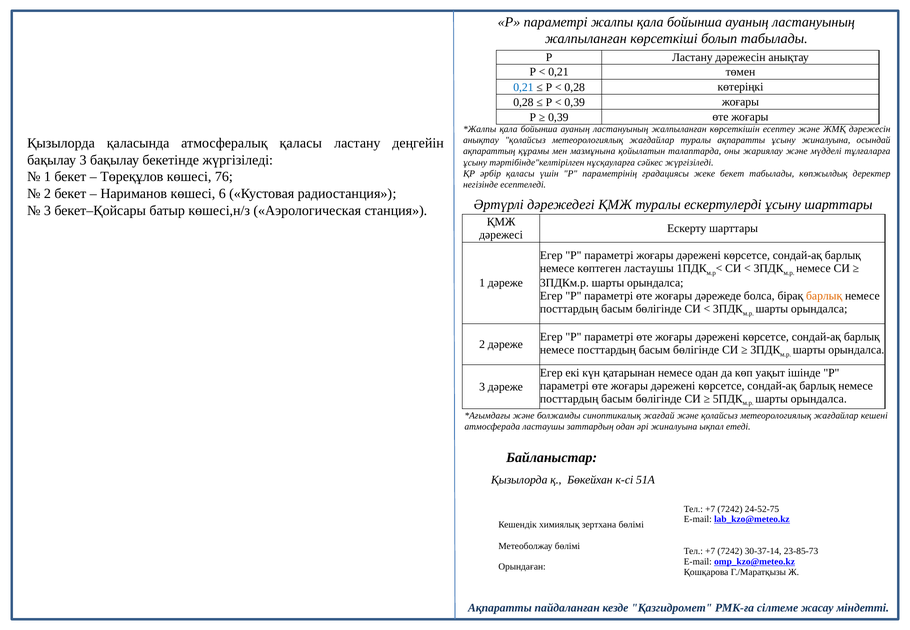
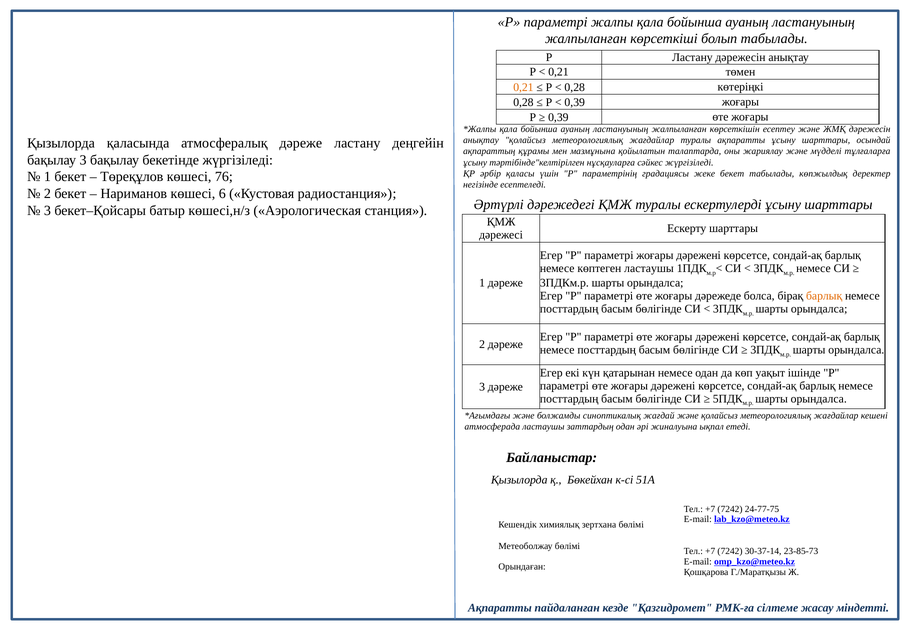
0,21 at (523, 87) colour: blue -> orange
ақпаратты ұсыну жиналуына: жиналуына -> шарттары
атмосфералық қаласы: қаласы -> дәреже
24-52-75: 24-52-75 -> 24-77-75
